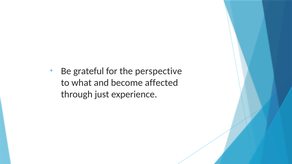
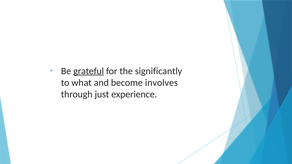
grateful underline: none -> present
perspective: perspective -> significantly
affected: affected -> involves
